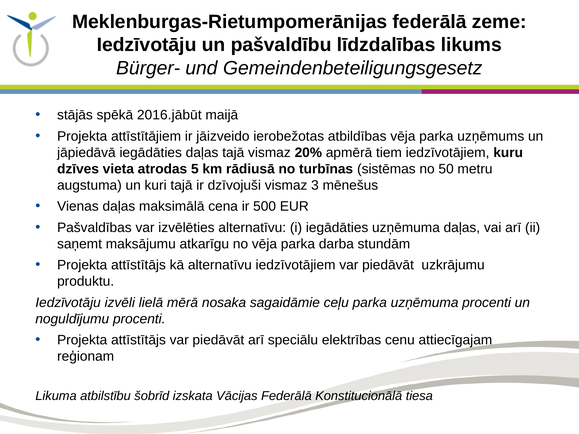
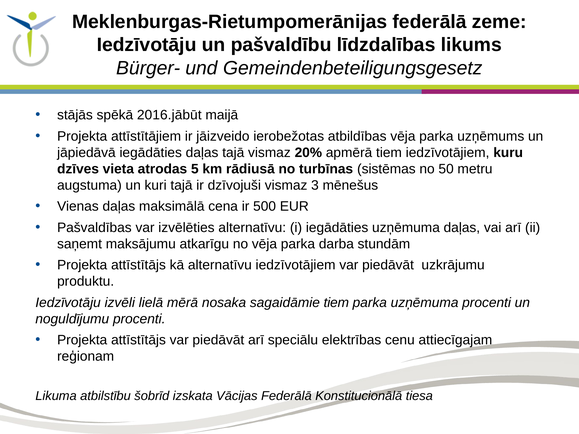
sagaidāmie ceļu: ceļu -> tiem
